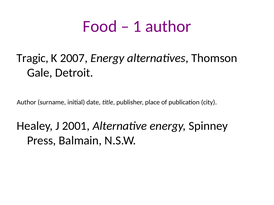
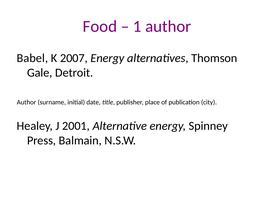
Tragic: Tragic -> Babel
